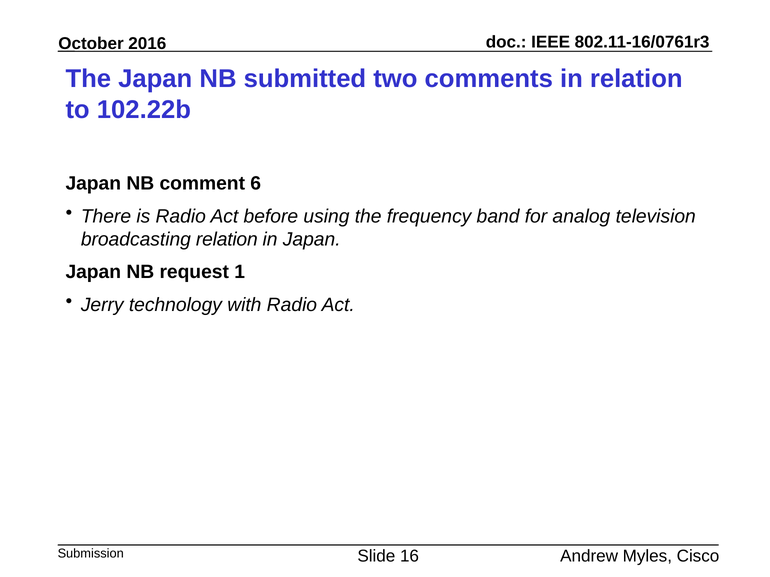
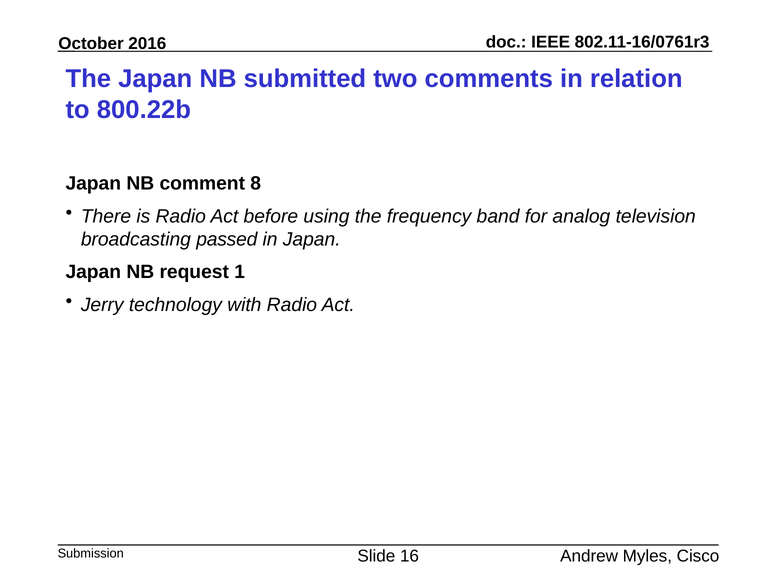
102.22b: 102.22b -> 800.22b
6: 6 -> 8
broadcasting relation: relation -> passed
